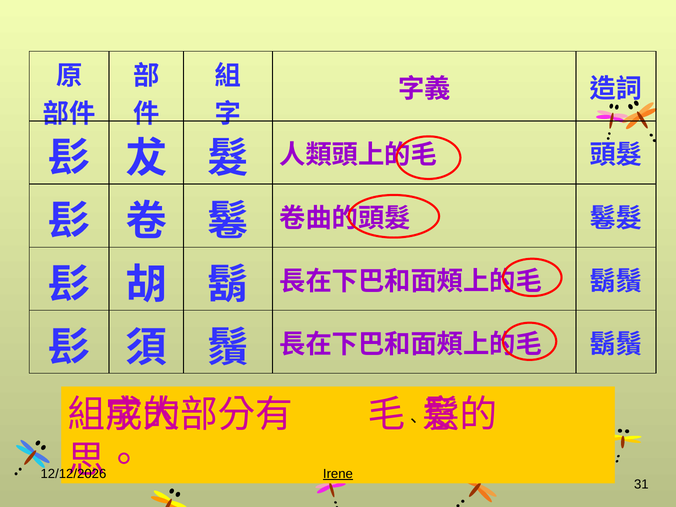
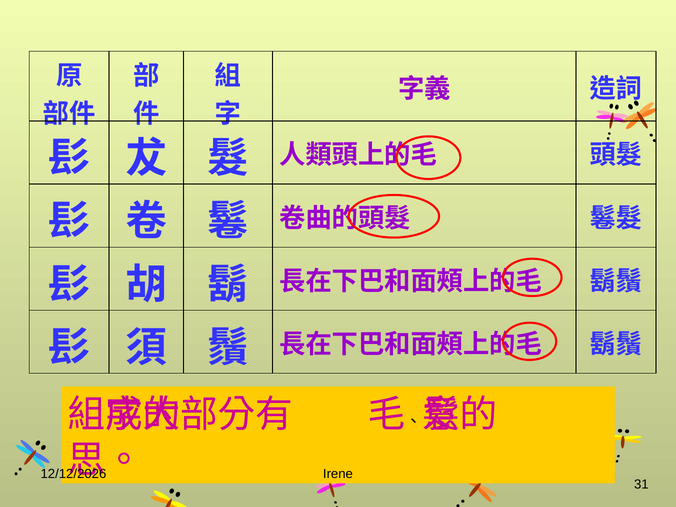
Irene underline: present -> none
